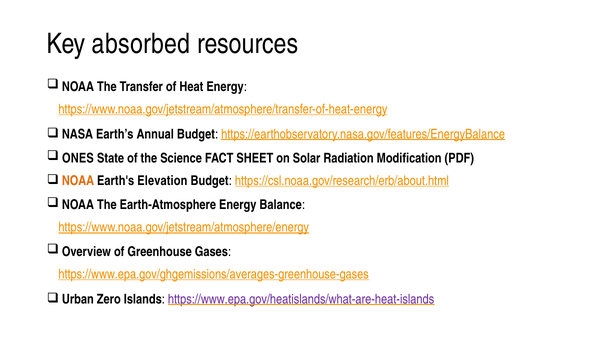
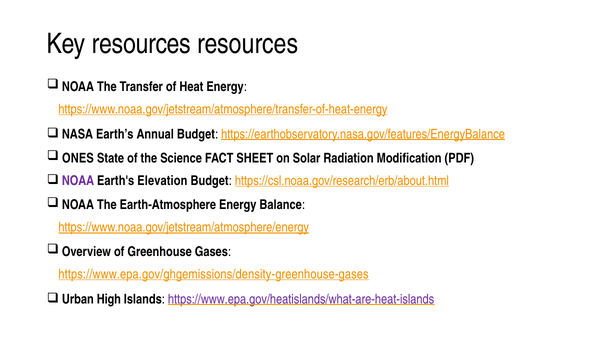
Key absorbed: absorbed -> resources
NOAA at (78, 181) colour: orange -> purple
https://www.epa.gov/ghgemissions/averages-greenhouse-gases: https://www.epa.gov/ghgemissions/averages-greenhouse-gases -> https://www.epa.gov/ghgemissions/density-greenhouse-gases
Zero: Zero -> High
